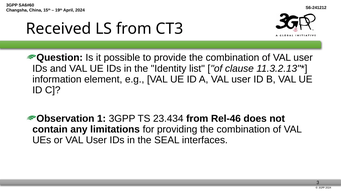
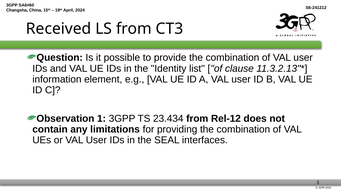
Rel-46: Rel-46 -> Rel-12
